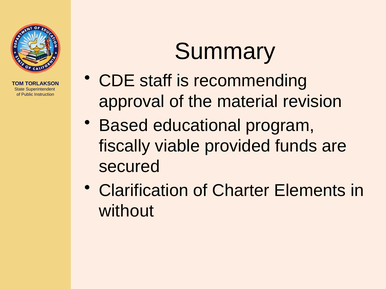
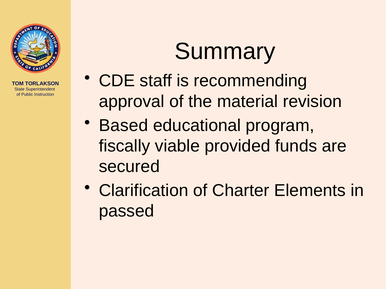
without: without -> passed
